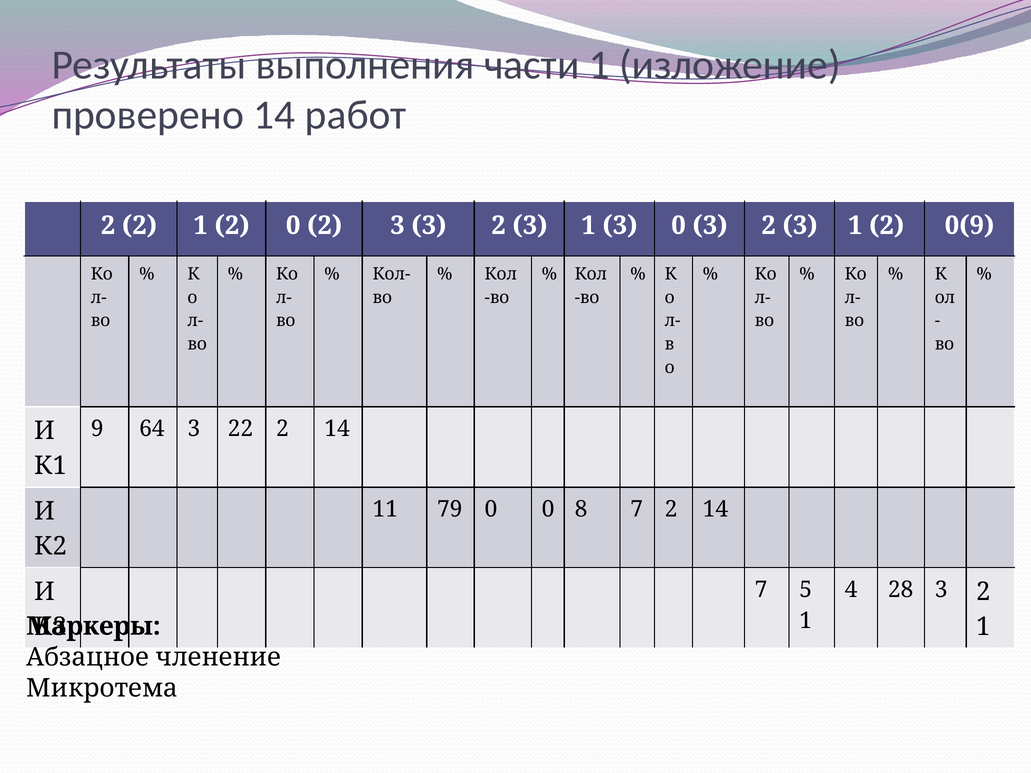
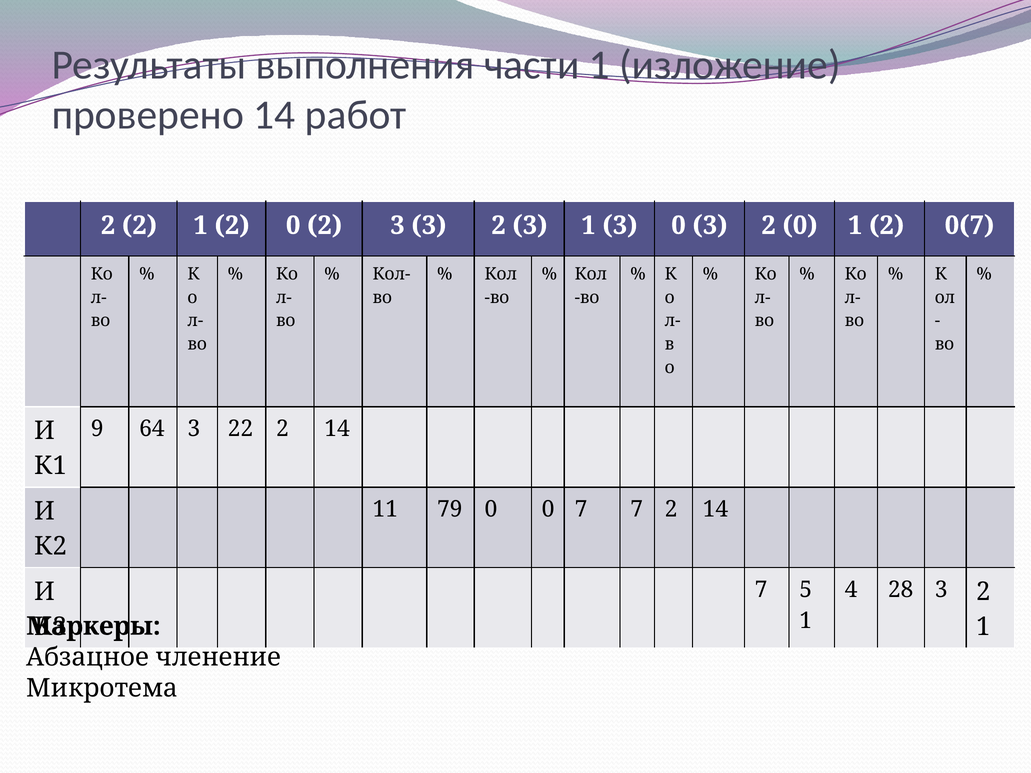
0 3 2 3: 3 -> 0
0(9: 0(9 -> 0(7
0 8: 8 -> 7
